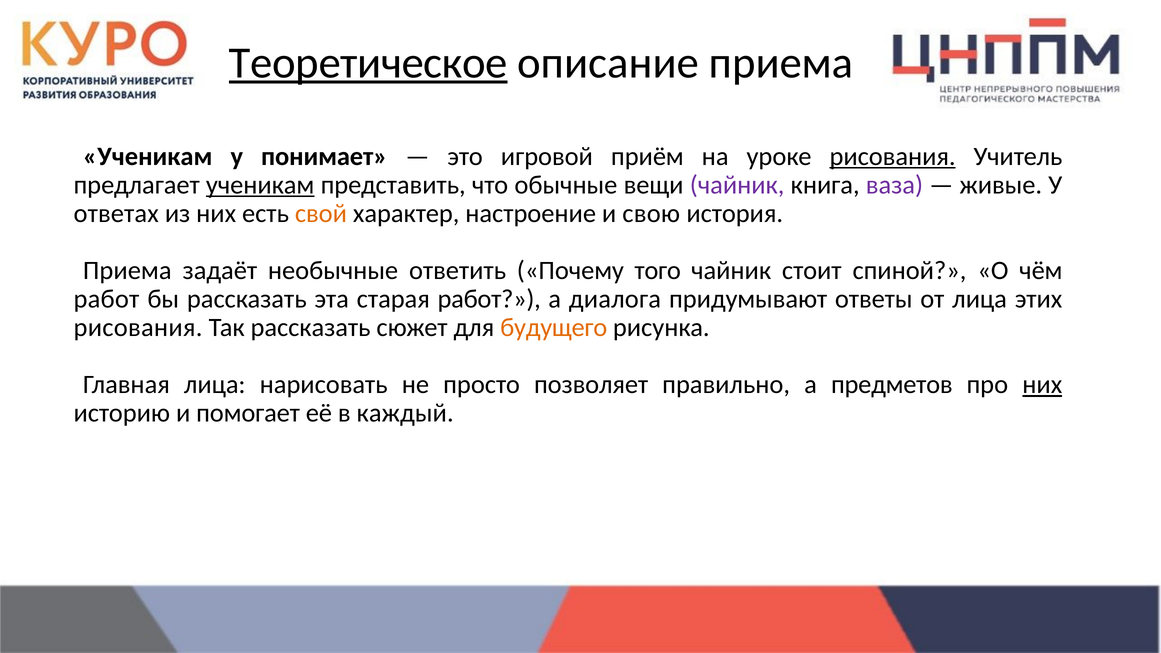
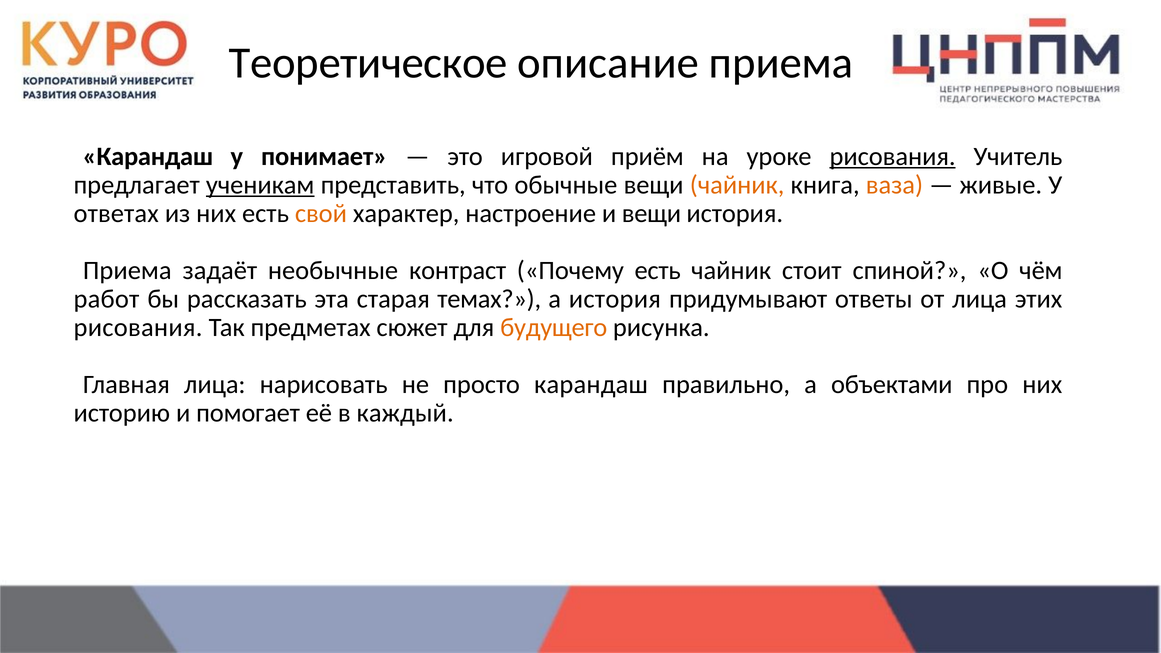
Теоретическое underline: present -> none
Ученикам at (148, 156): Ученикам -> Карандаш
чайник at (737, 185) colour: purple -> orange
ваза colour: purple -> orange
и свою: свою -> вещи
ответить: ответить -> контраст
Почему того: того -> есть
старая работ: работ -> темах
а диалога: диалога -> история
Так рассказать: рассказать -> предметах
просто позволяет: позволяет -> карандаш
предметов: предметов -> объектами
них at (1042, 385) underline: present -> none
